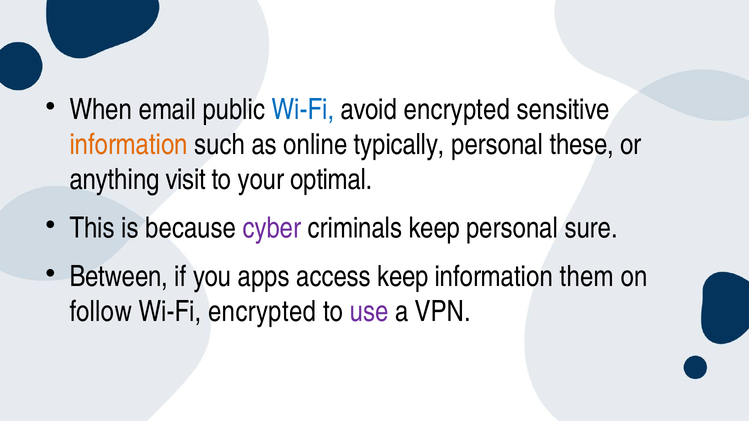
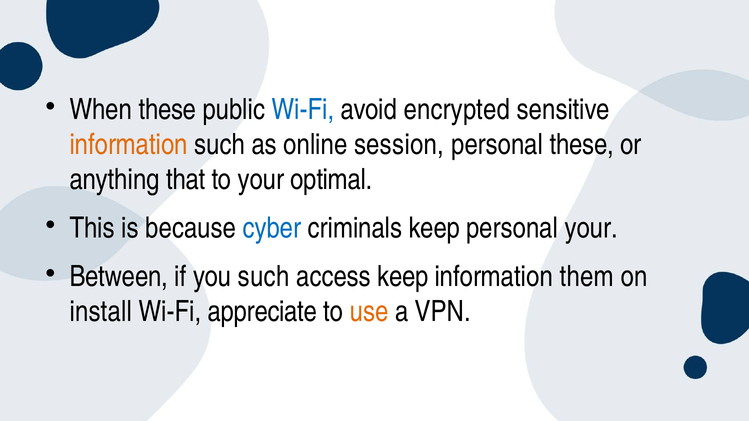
When email: email -> these
typically: typically -> session
visit: visit -> that
cyber colour: purple -> blue
personal sure: sure -> your
you apps: apps -> such
follow: follow -> install
Wi-Fi encrypted: encrypted -> appreciate
use colour: purple -> orange
